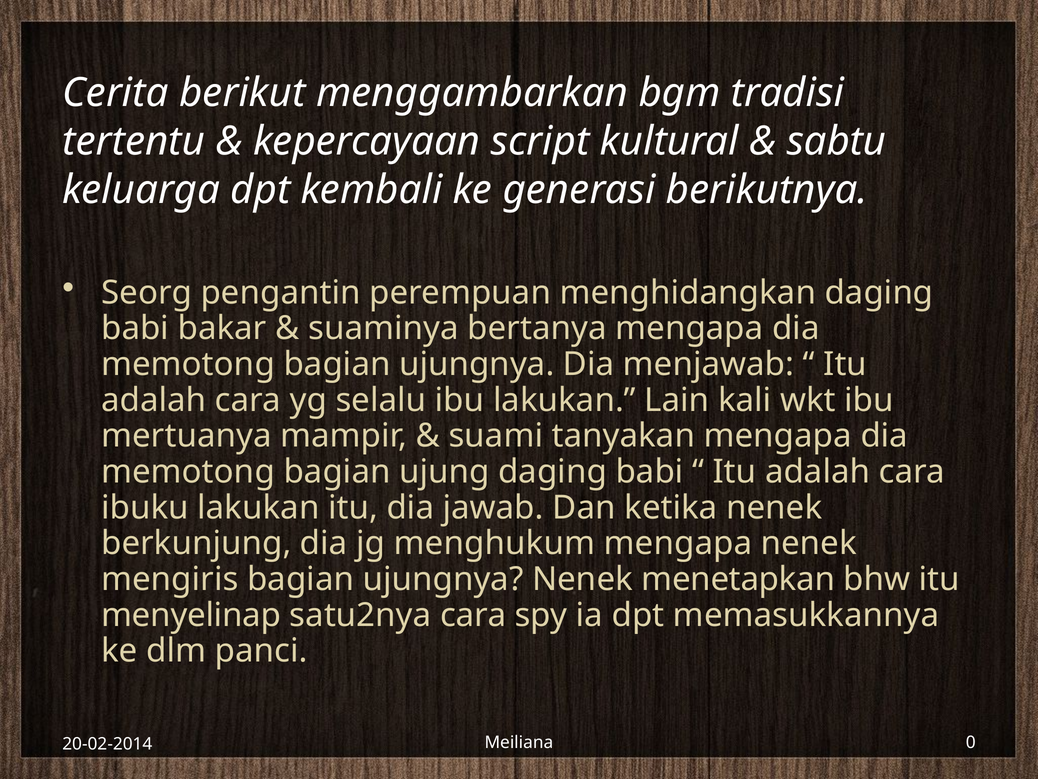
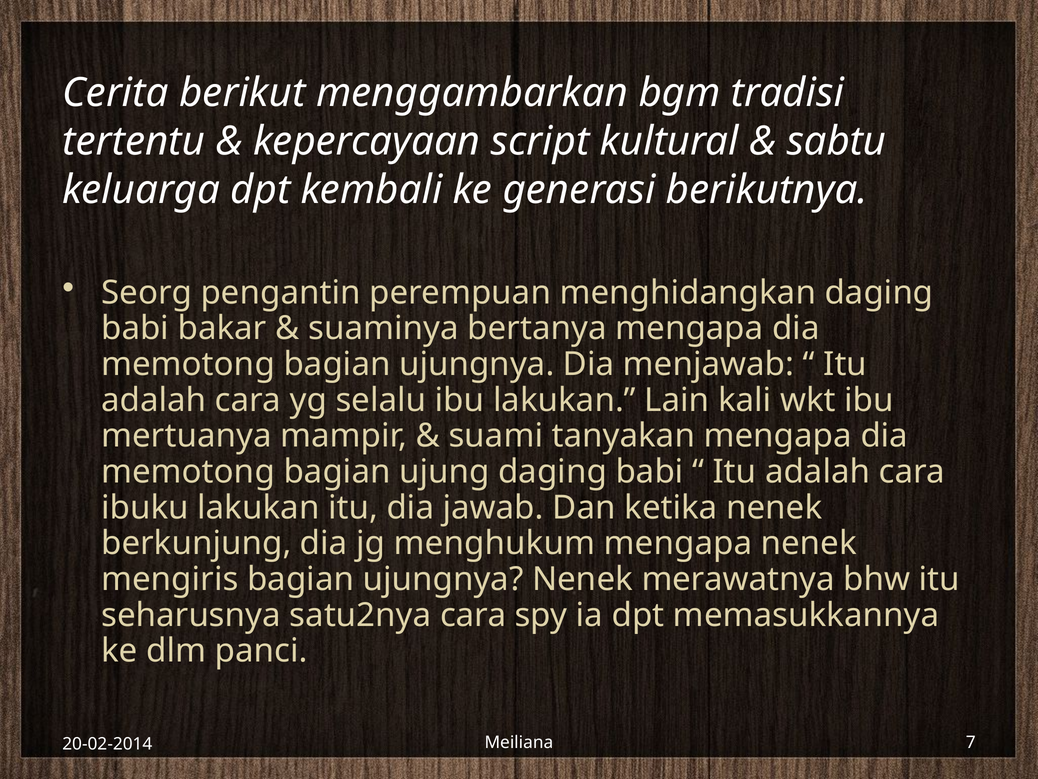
menetapkan: menetapkan -> merawatnya
menyelinap: menyelinap -> seharusnya
0: 0 -> 7
